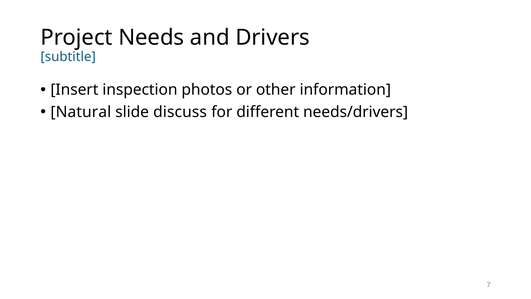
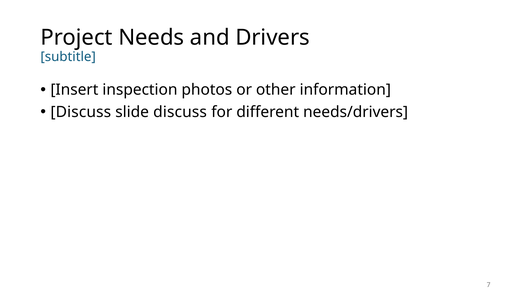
Natural at (81, 112): Natural -> Discuss
